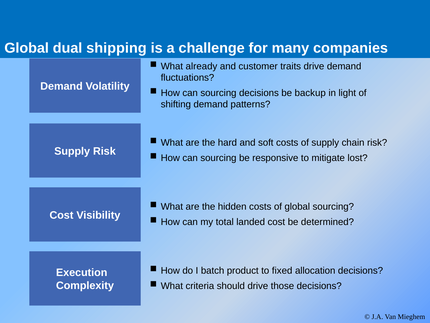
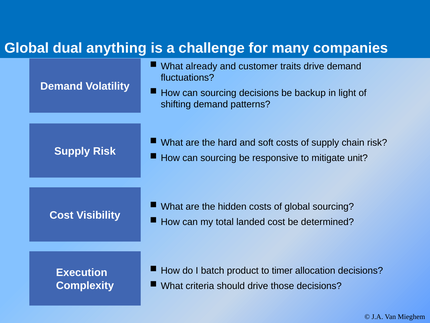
shipping: shipping -> anything
lost: lost -> unit
fixed: fixed -> timer
